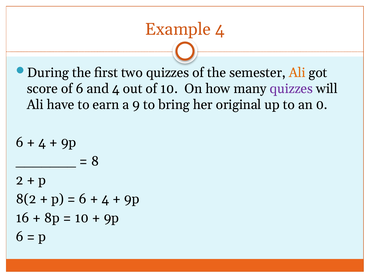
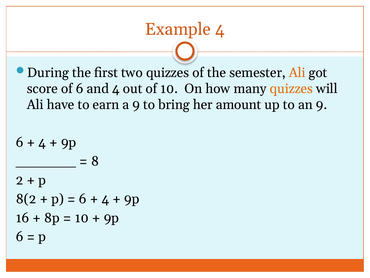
quizzes at (291, 89) colour: purple -> orange
original: original -> amount
an 0: 0 -> 9
